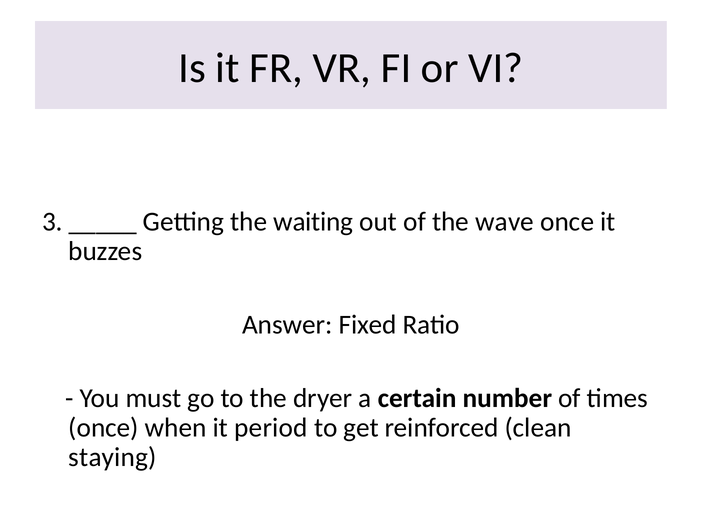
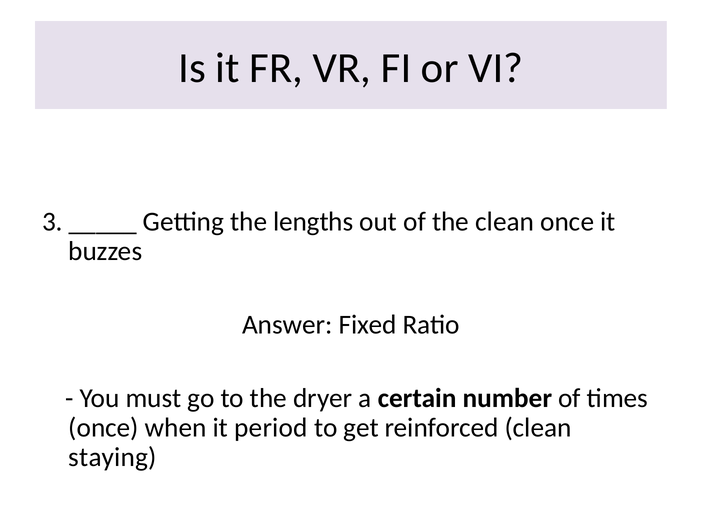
waiting: waiting -> lengths
the wave: wave -> clean
